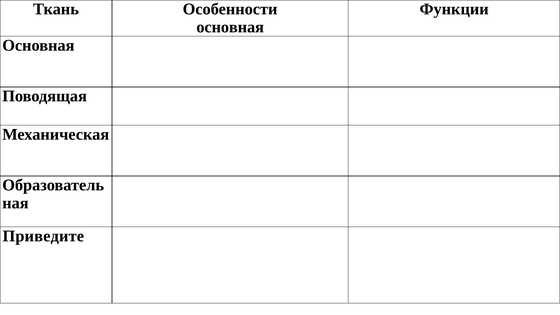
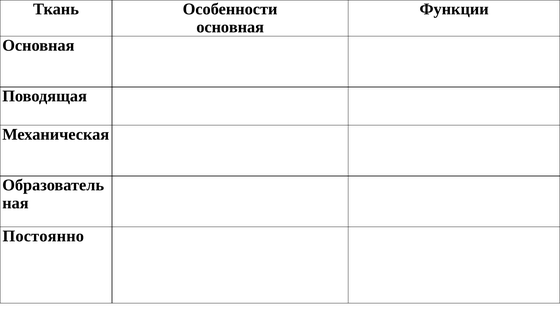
Приведите: Приведите -> Постоянно
